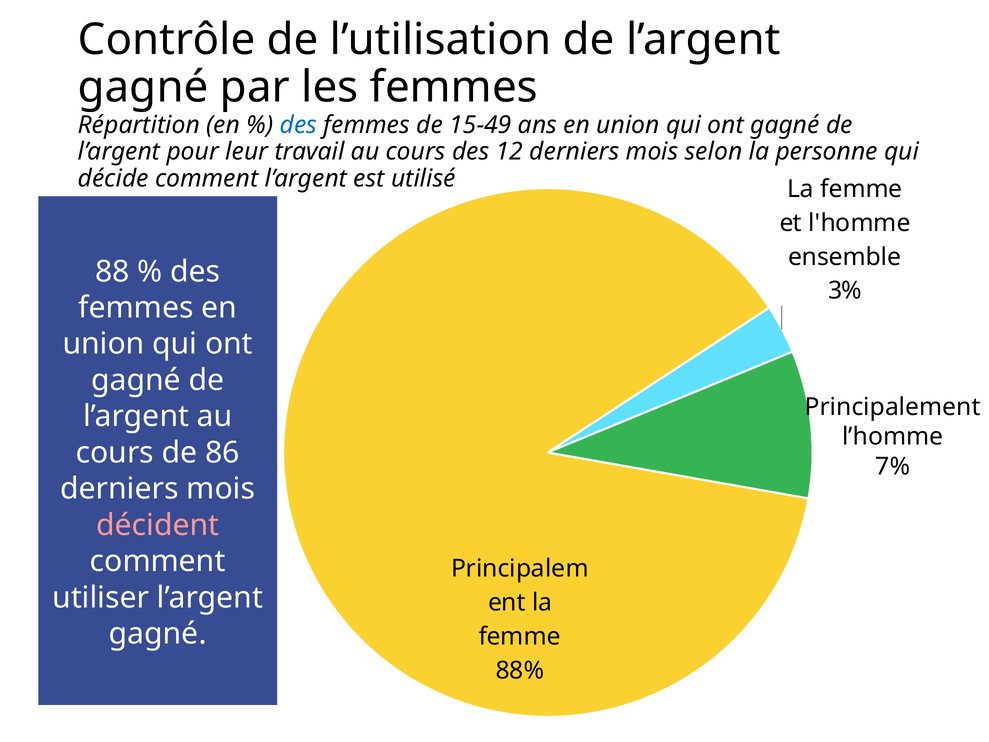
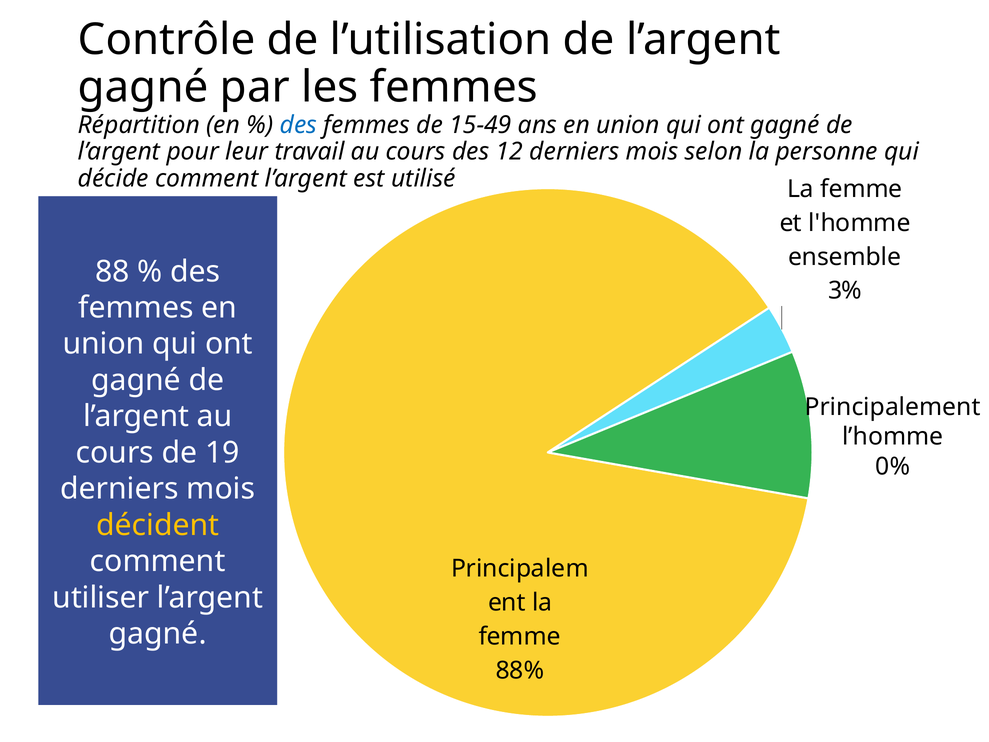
86: 86 -> 19
7%: 7% -> 0%
décident colour: pink -> yellow
